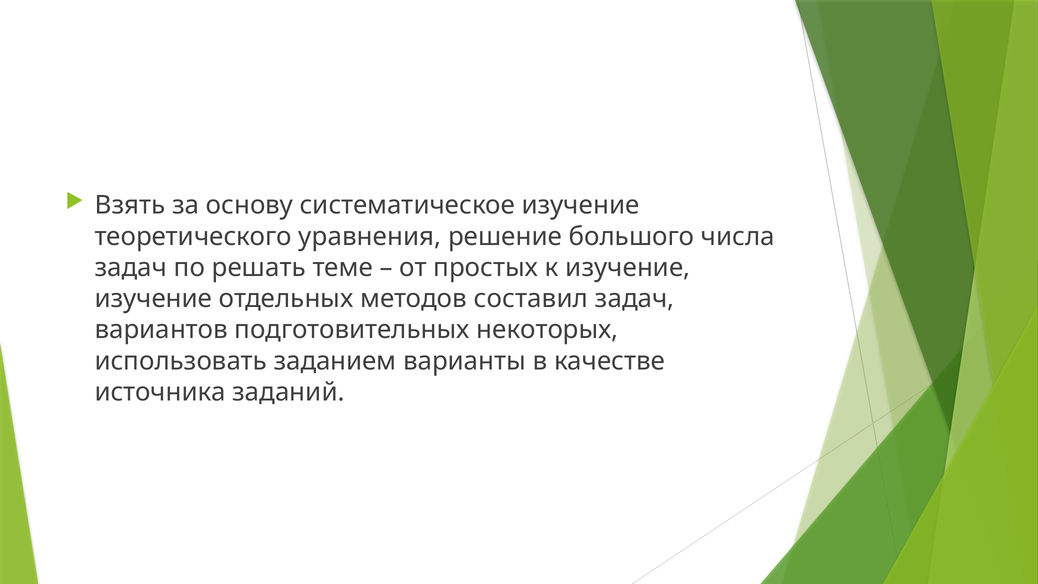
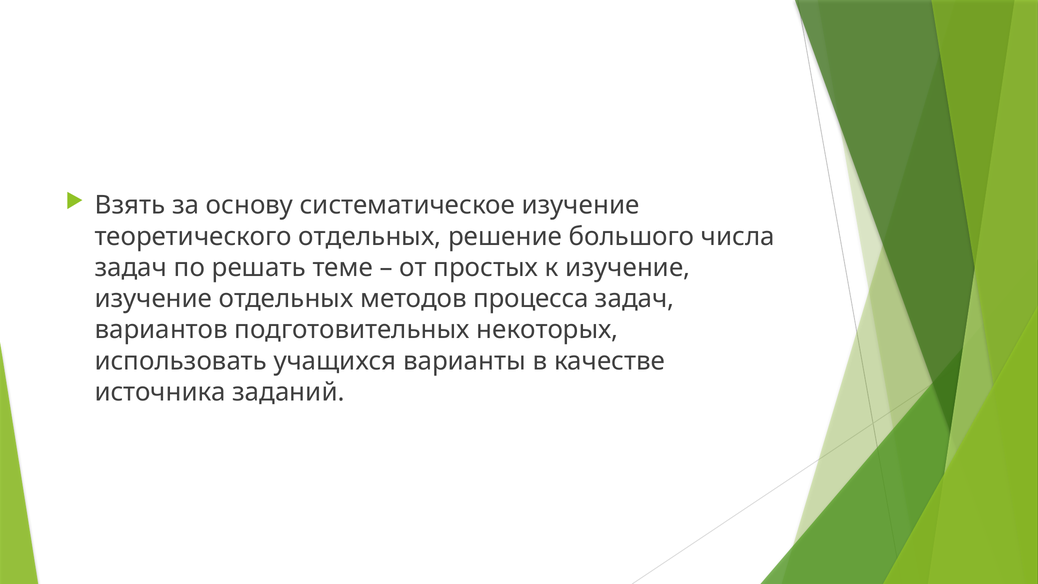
теоретического уравнения: уравнения -> отдельных
составил: составил -> процесса
заданием: заданием -> учащихся
